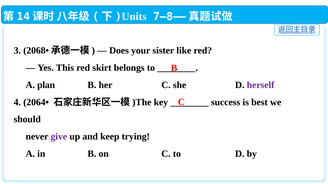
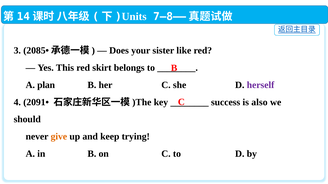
2068•: 2068• -> 2085•
2064•: 2064• -> 2091•
best: best -> also
give colour: purple -> orange
